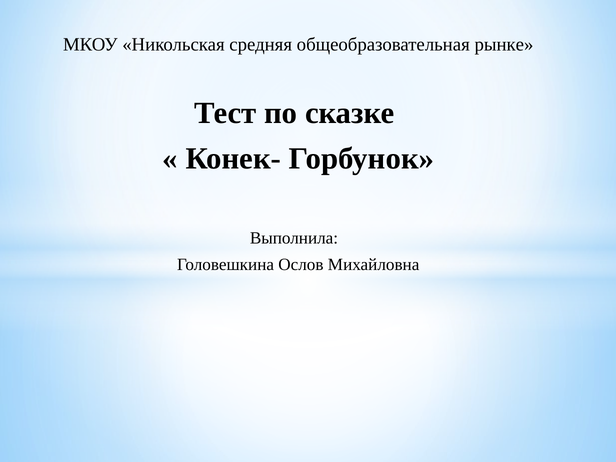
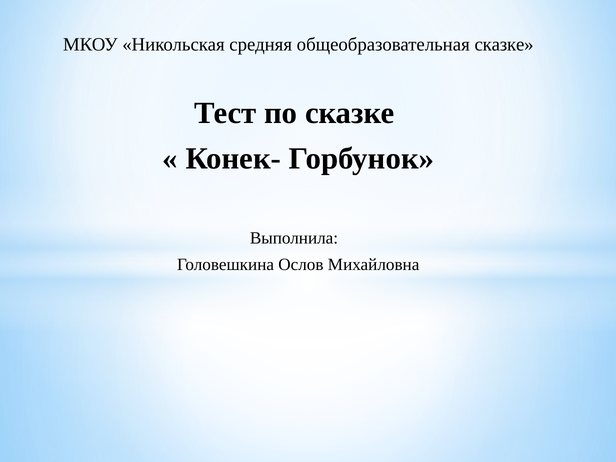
общеобразовательная рынке: рынке -> сказке
